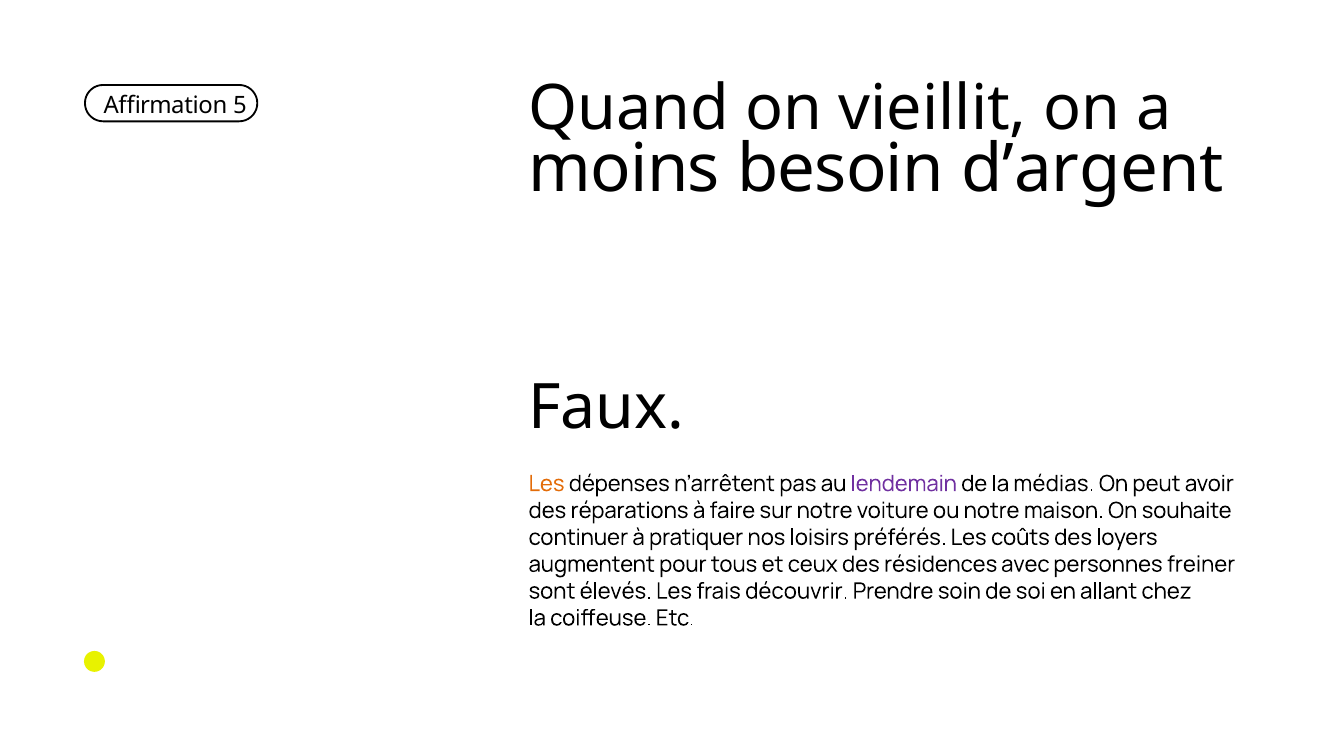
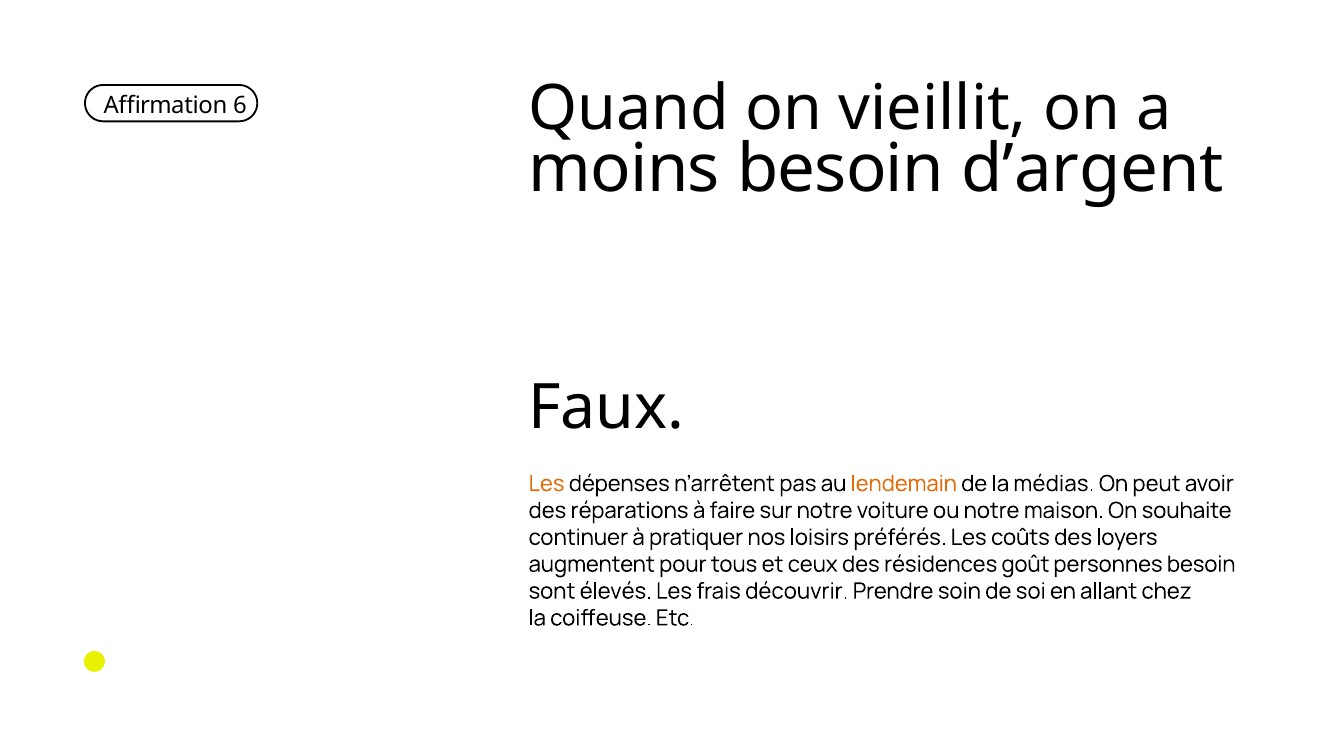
5: 5 -> 6
lendemain colour: purple -> orange
avec: avec -> goût
personnes freiner: freiner -> besoin
